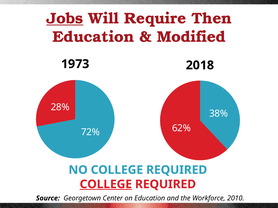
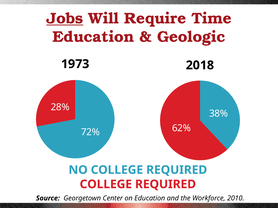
Then: Then -> Time
Modified: Modified -> Geologic
COLLEGE at (106, 185) underline: present -> none
